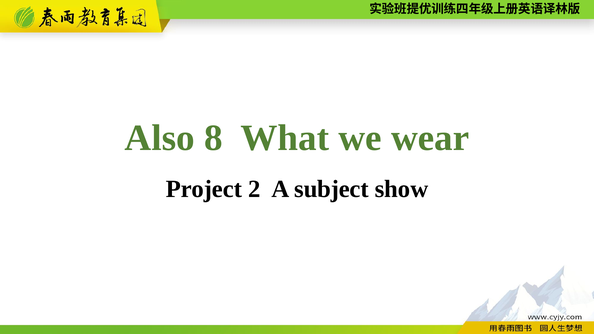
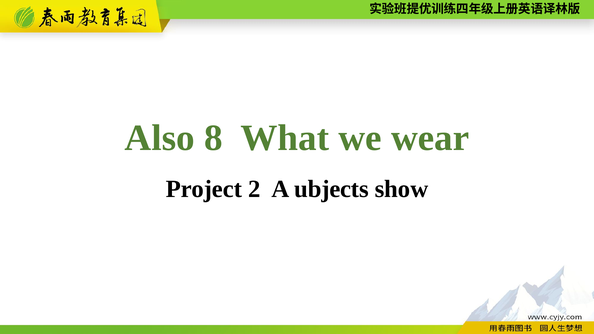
subject: subject -> ubjects
